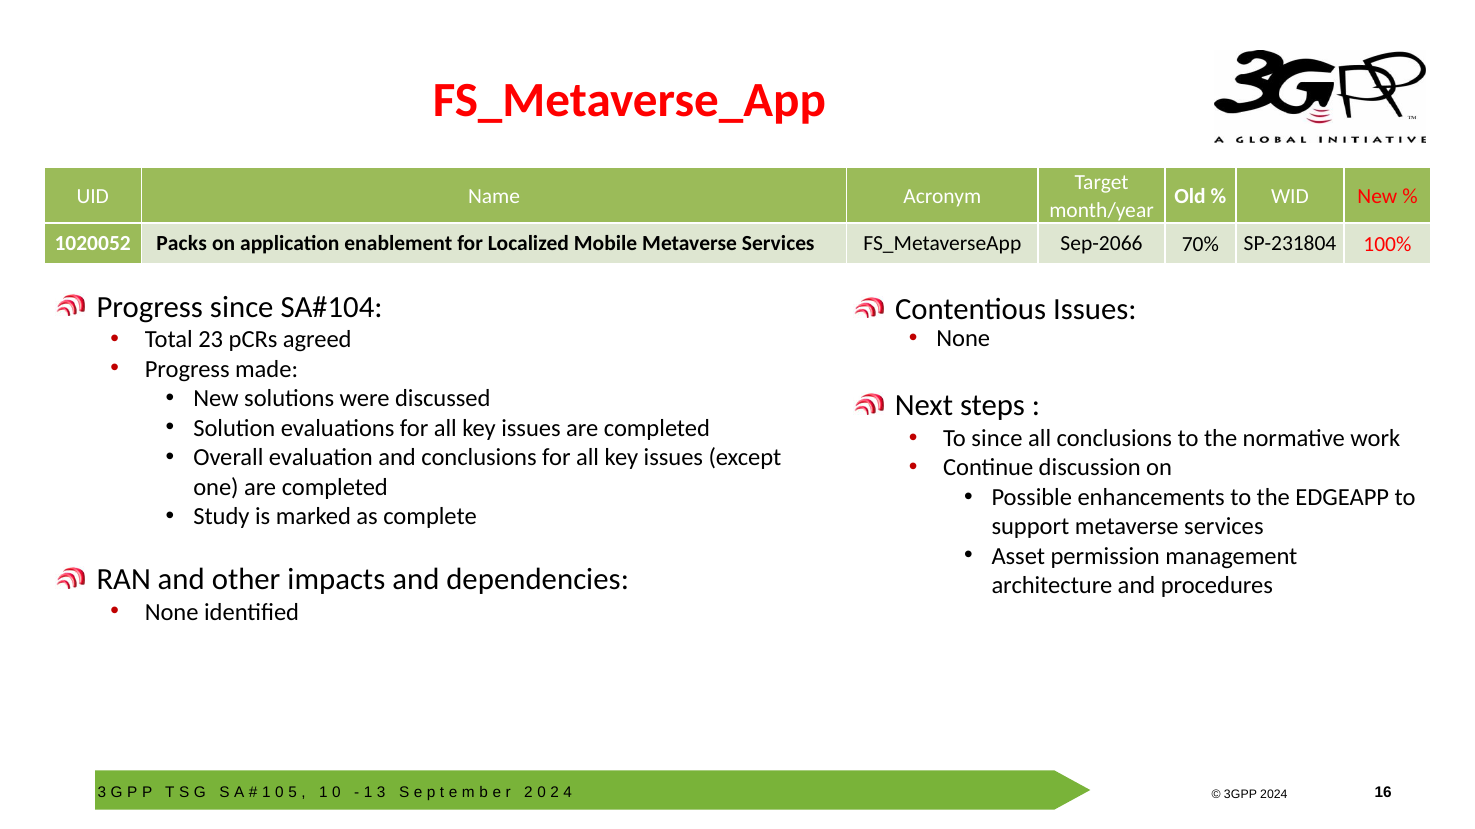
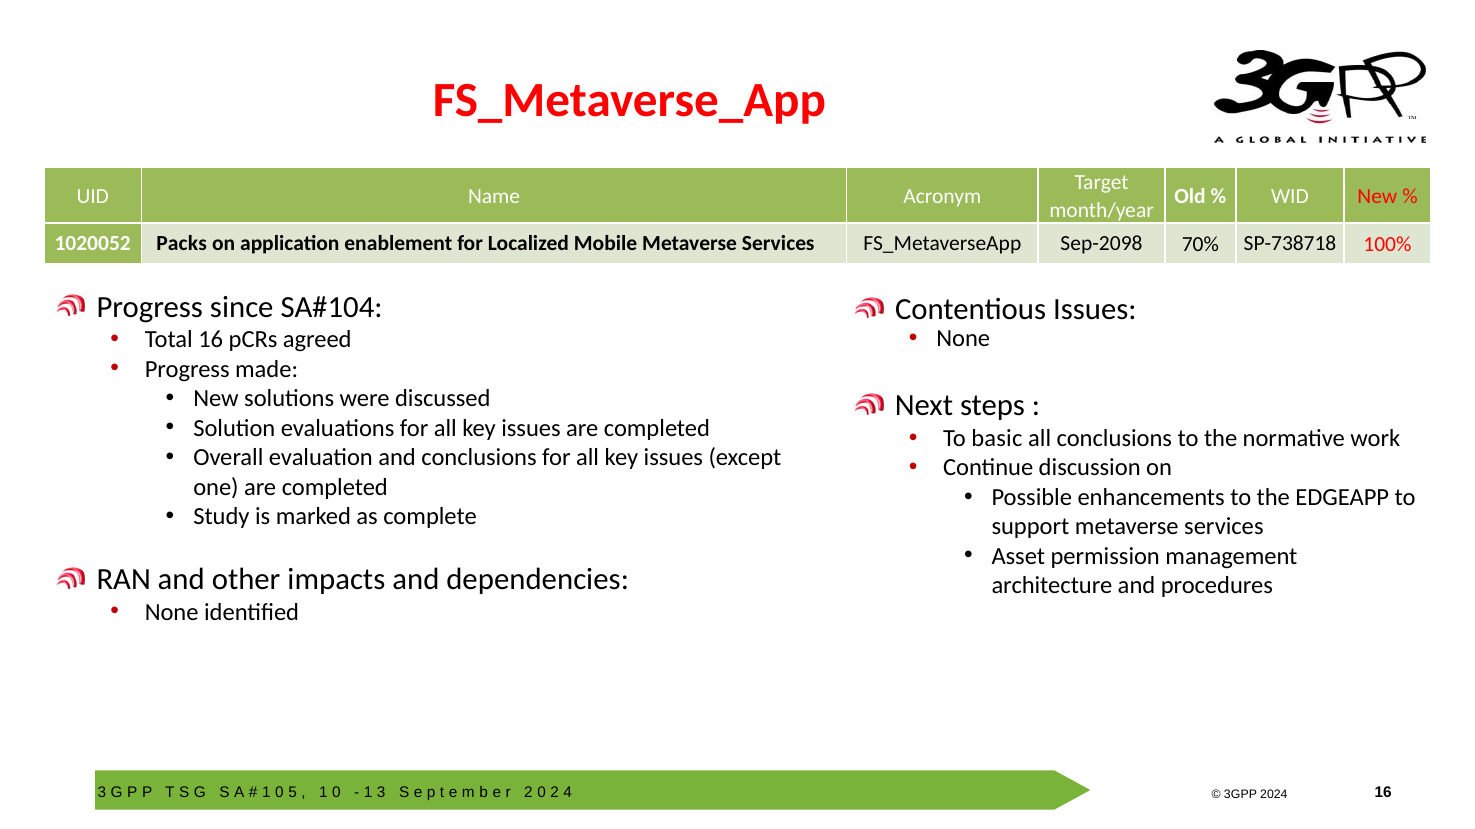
Sep-2066: Sep-2066 -> Sep-2098
SP-231804: SP-231804 -> SP-738718
Total 23: 23 -> 16
To since: since -> basic
